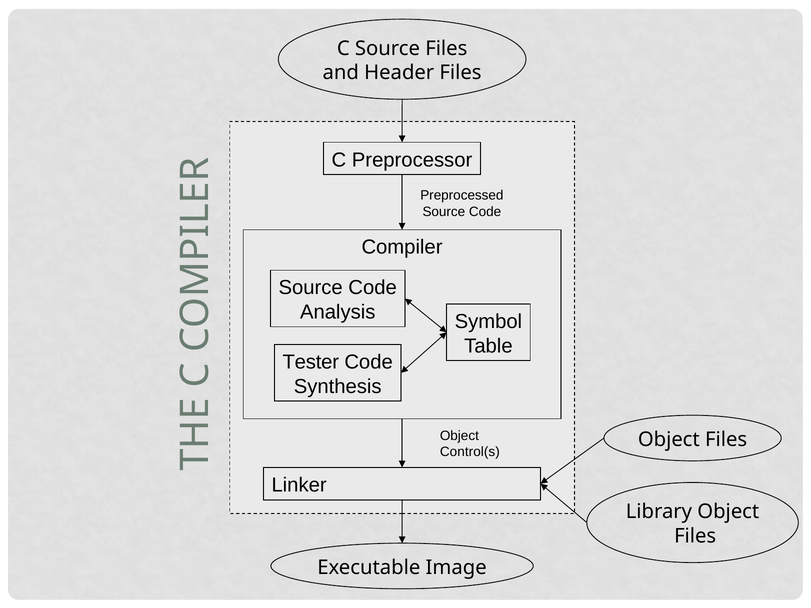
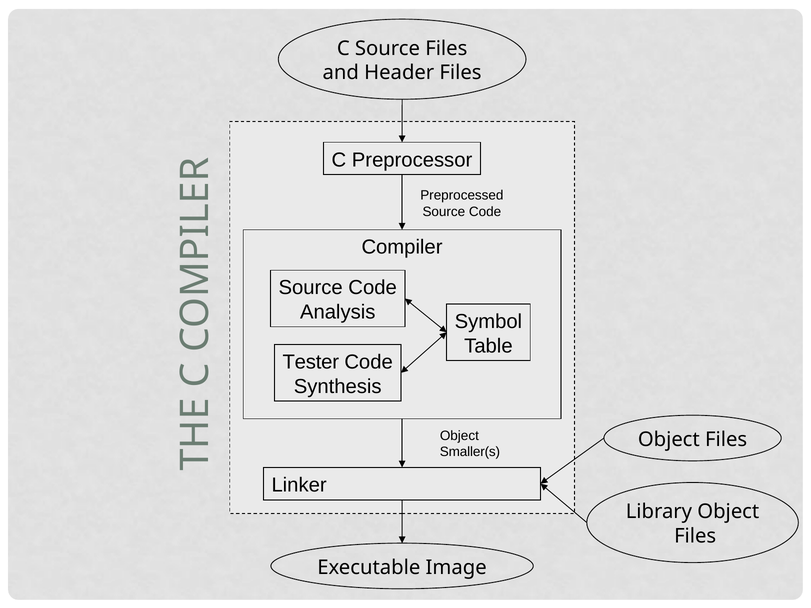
Control(s: Control(s -> Smaller(s
